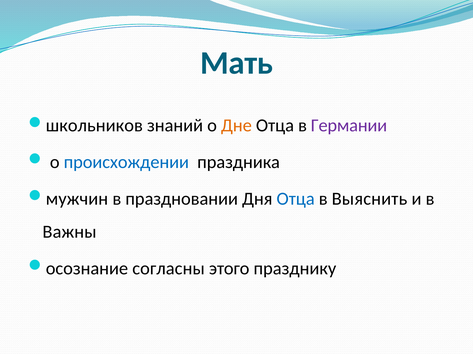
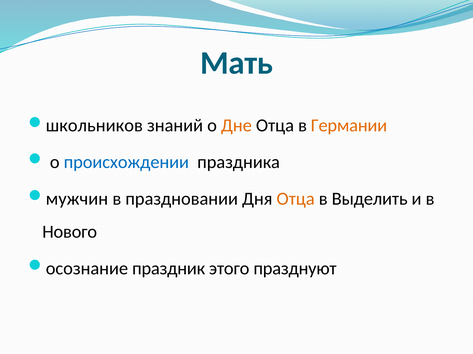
Германии colour: purple -> orange
Отца at (296, 199) colour: blue -> orange
Выяснить: Выяснить -> Выделить
Важны: Важны -> Нового
согласны: согласны -> праздник
празднику: празднику -> празднуют
